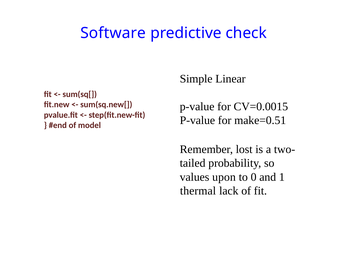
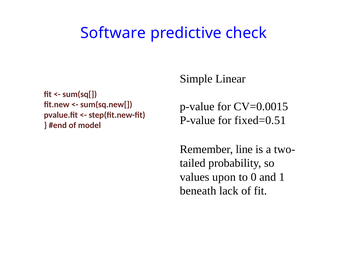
make=0.51: make=0.51 -> fixed=0.51
lost: lost -> line
thermal: thermal -> beneath
